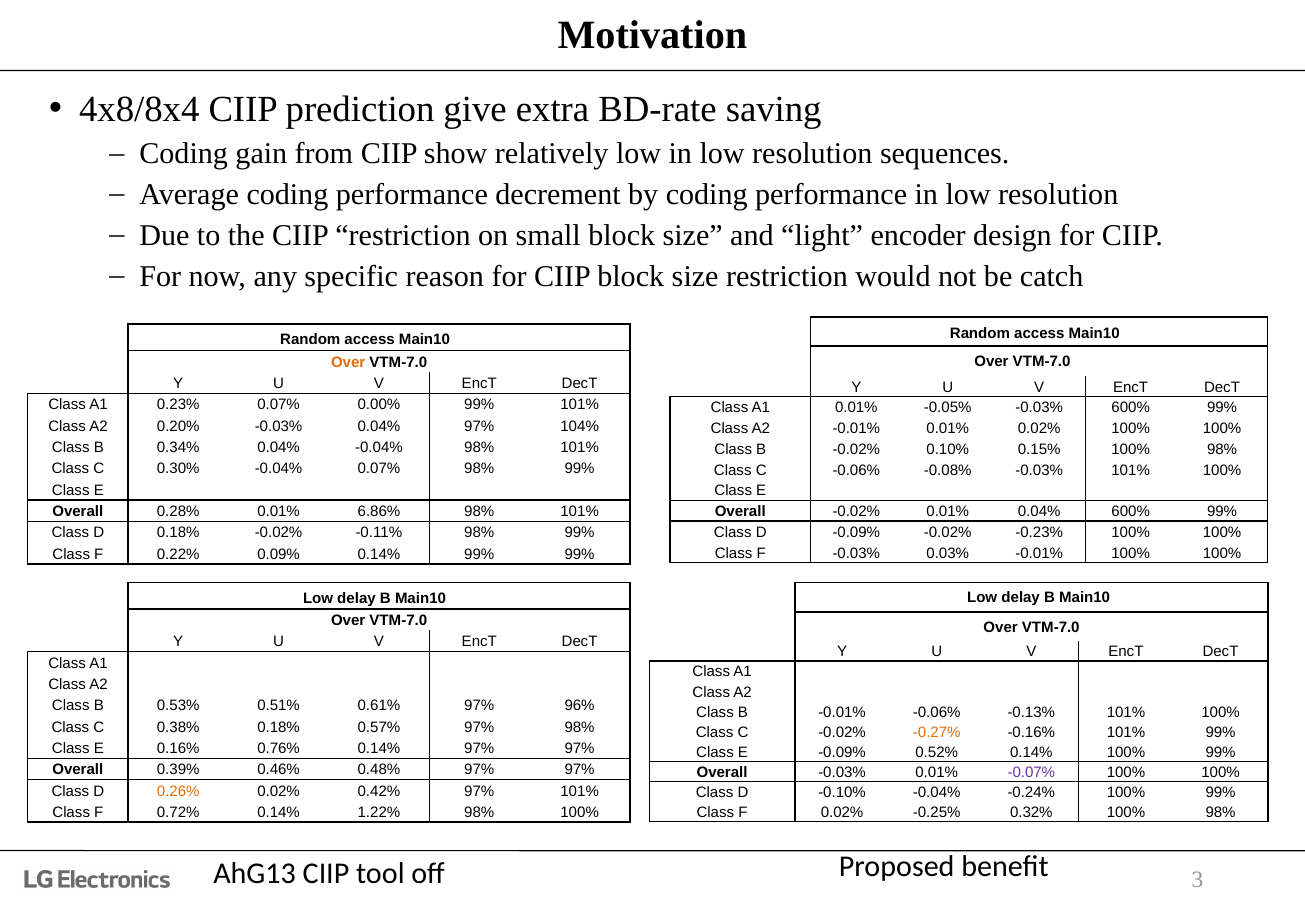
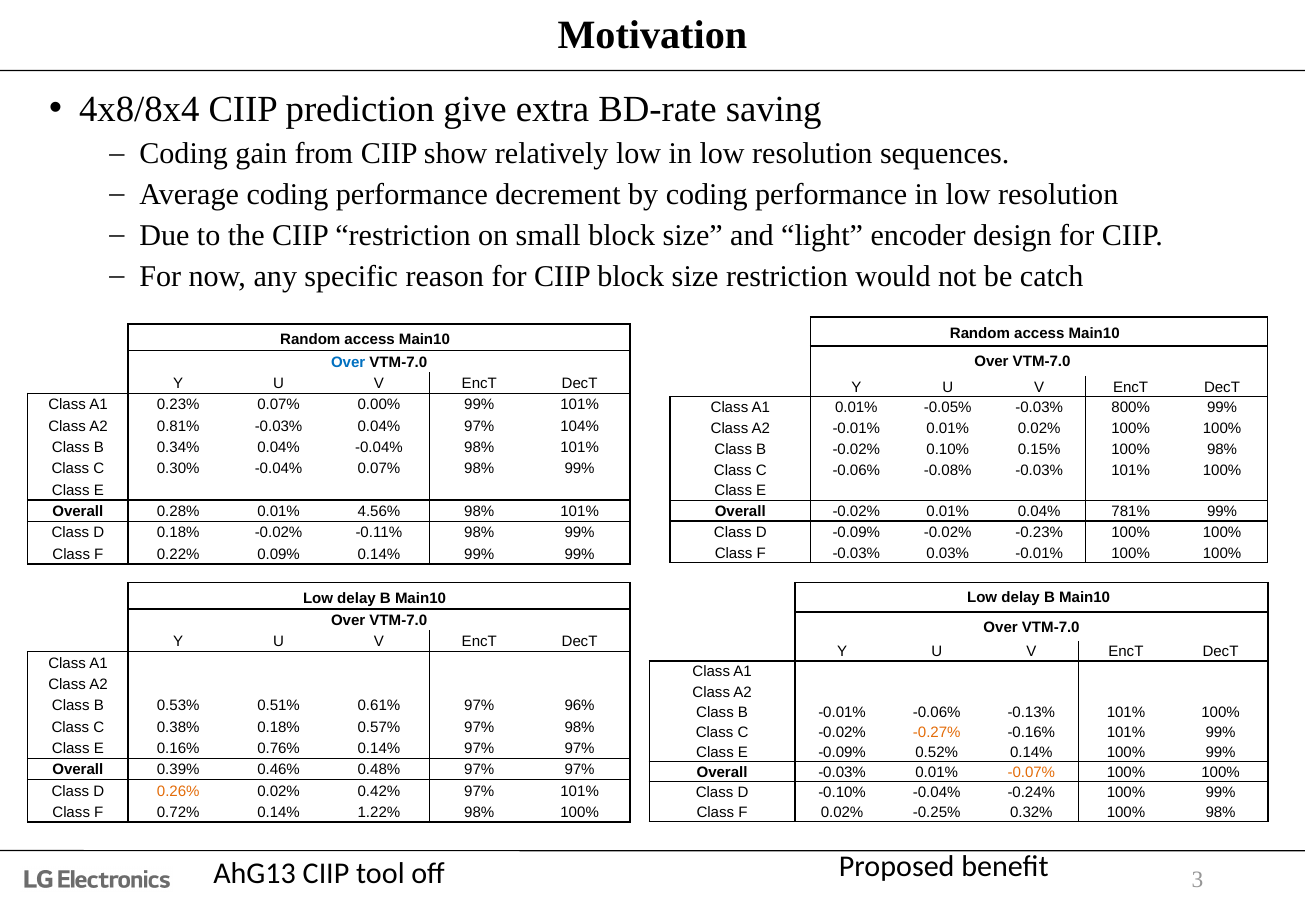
Over at (348, 362) colour: orange -> blue
-0.03% 600%: 600% -> 800%
0.20%: 0.20% -> 0.81%
6.86%: 6.86% -> 4.56%
0.04% 600%: 600% -> 781%
-0.07% colour: purple -> orange
